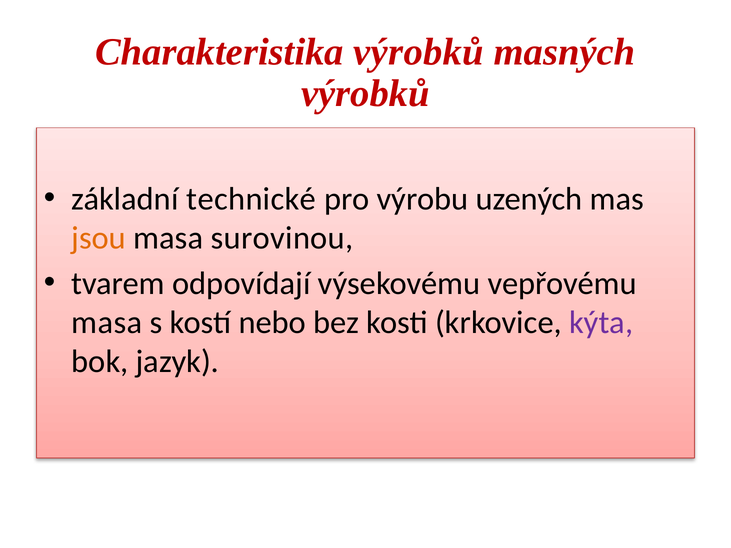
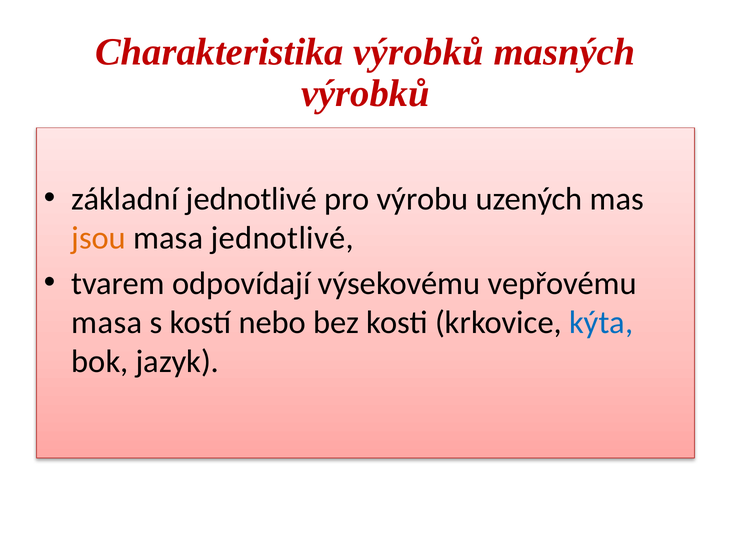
základní technické: technické -> jednotlivé
masa surovinou: surovinou -> jednotlivé
kýta colour: purple -> blue
